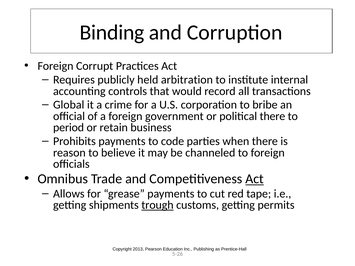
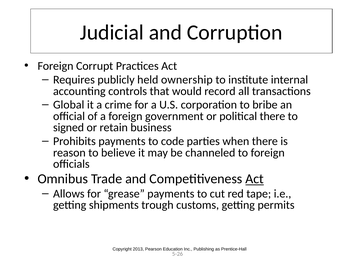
Binding: Binding -> Judicial
arbitration: arbitration -> ownership
period: period -> signed
trough underline: present -> none
